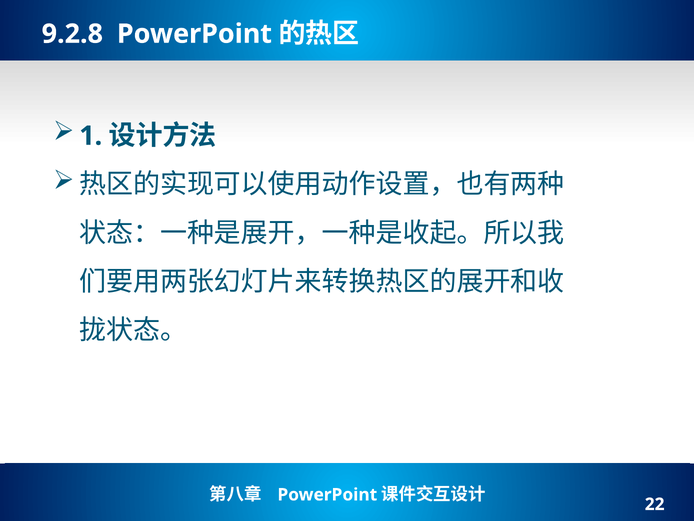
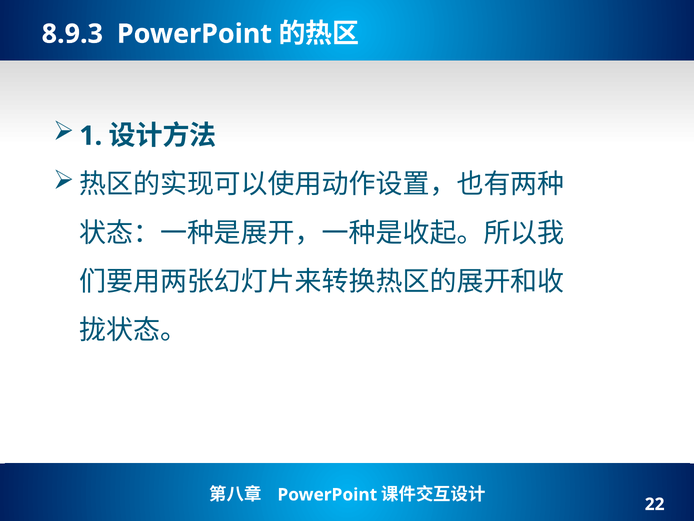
9.2.8: 9.2.8 -> 8.9.3
